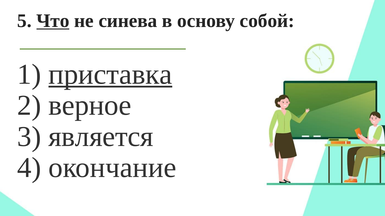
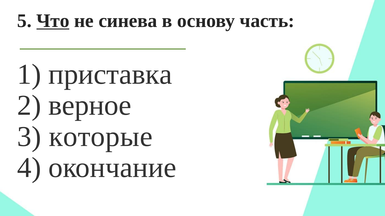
собой: собой -> часть
приставка underline: present -> none
является: является -> которые
